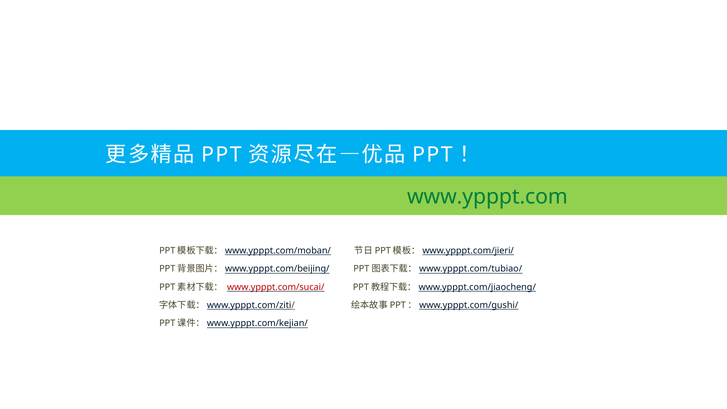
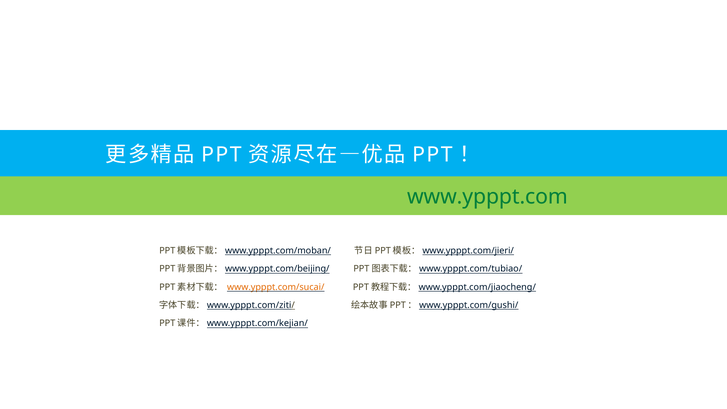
www.ypppt.com/sucai/ colour: red -> orange
